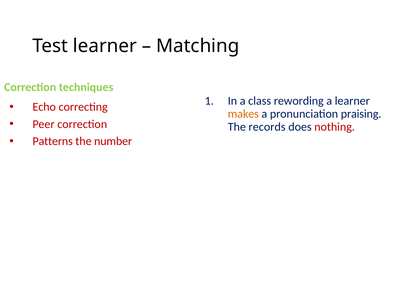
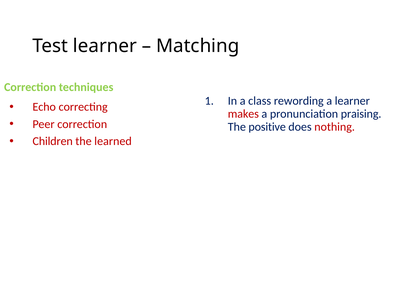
makes colour: orange -> red
records: records -> positive
Patterns: Patterns -> Children
number: number -> learned
